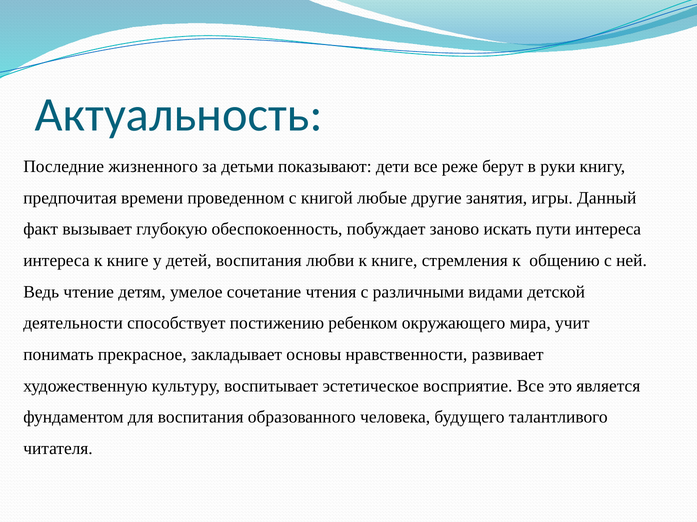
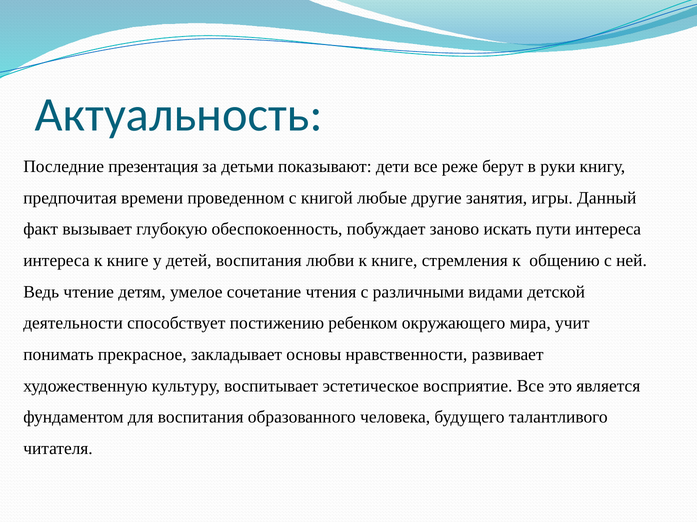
жизненного: жизненного -> презентация
